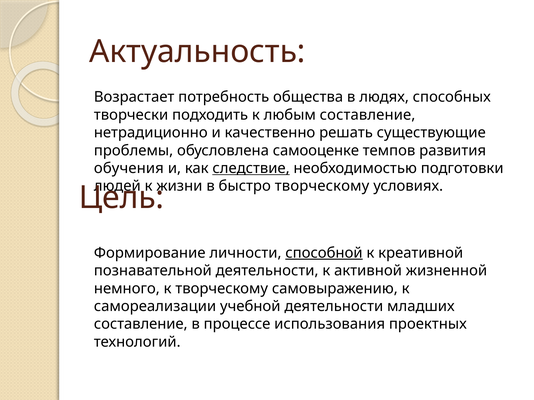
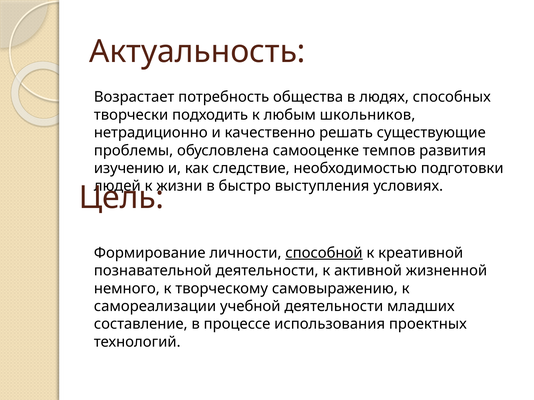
любым составление: составление -> школьников
обучения: обучения -> изучению
следствие underline: present -> none
быстро творческому: творческому -> выступления
